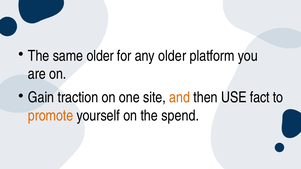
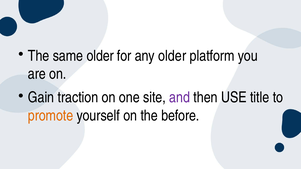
and colour: orange -> purple
fact: fact -> title
spend: spend -> before
